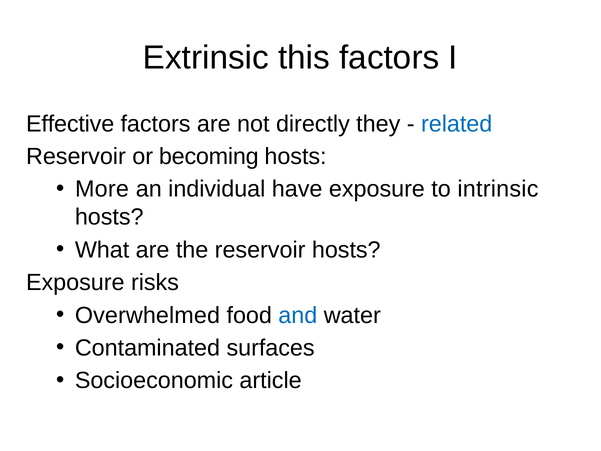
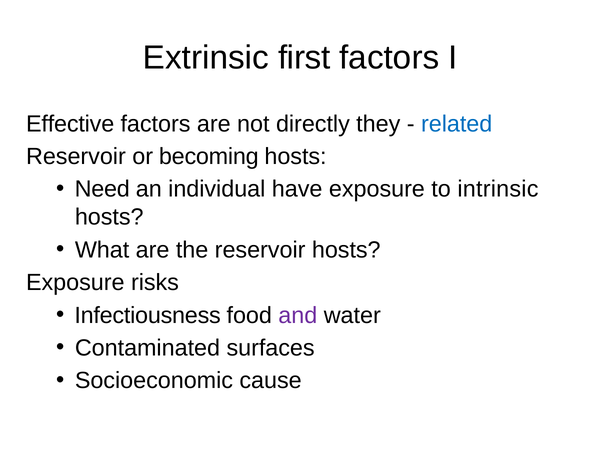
this: this -> first
More: More -> Need
Overwhelmed: Overwhelmed -> Infectiousness
and colour: blue -> purple
article: article -> cause
